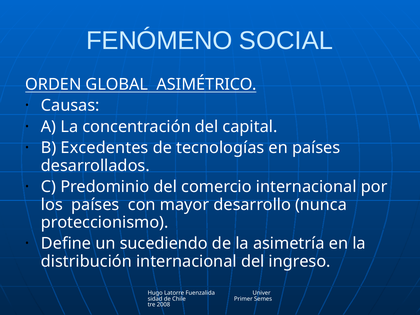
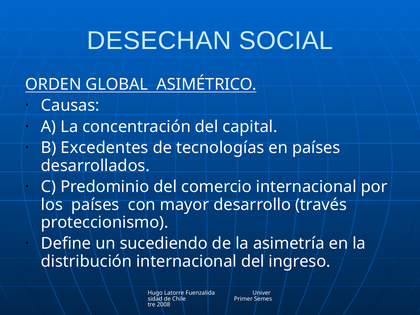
FENÓMENO: FENÓMENO -> DESECHAN
nunca: nunca -> través
